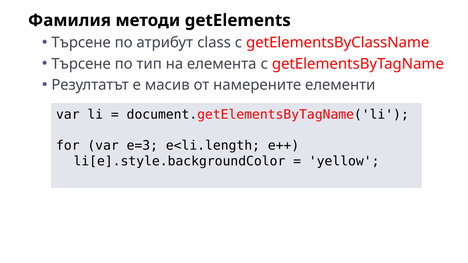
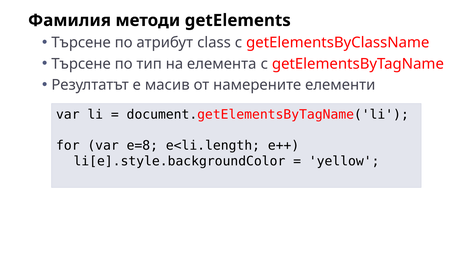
e=3: e=3 -> e=8
